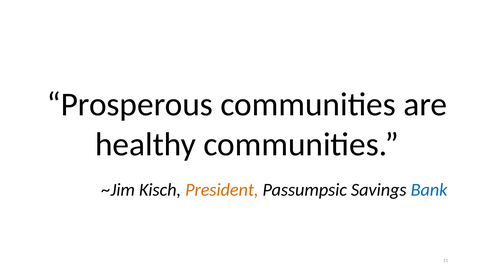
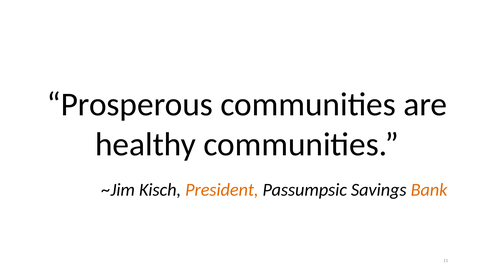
Bank colour: blue -> orange
